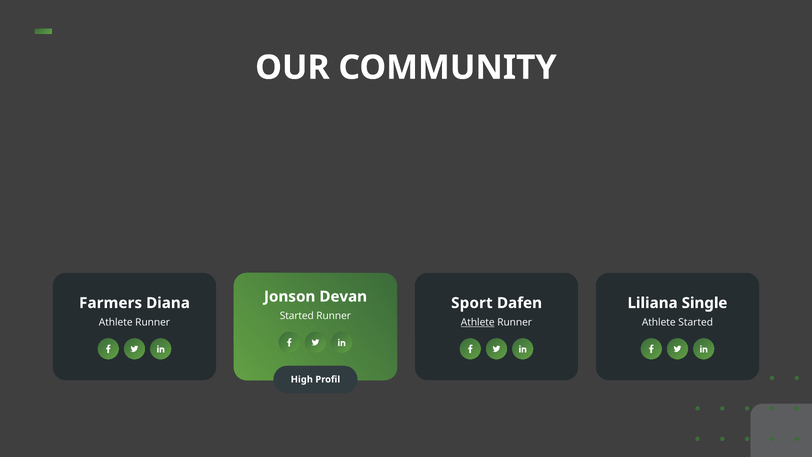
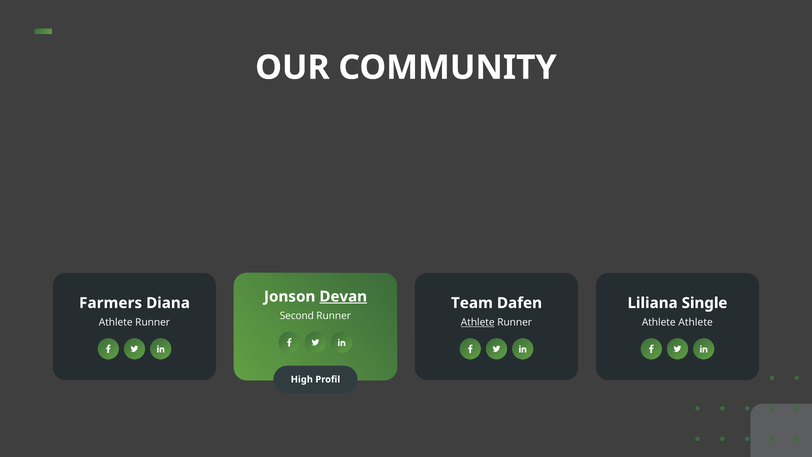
Devan underline: none -> present
Sport: Sport -> Team
Started at (297, 316): Started -> Second
Athlete Started: Started -> Athlete
